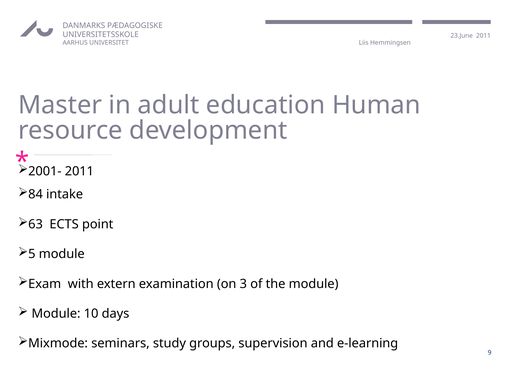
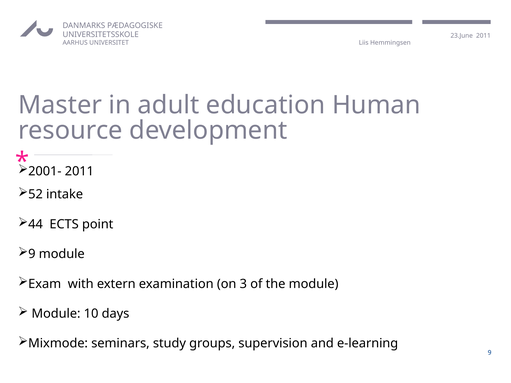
84: 84 -> 52
63: 63 -> 44
5 at (32, 254): 5 -> 9
